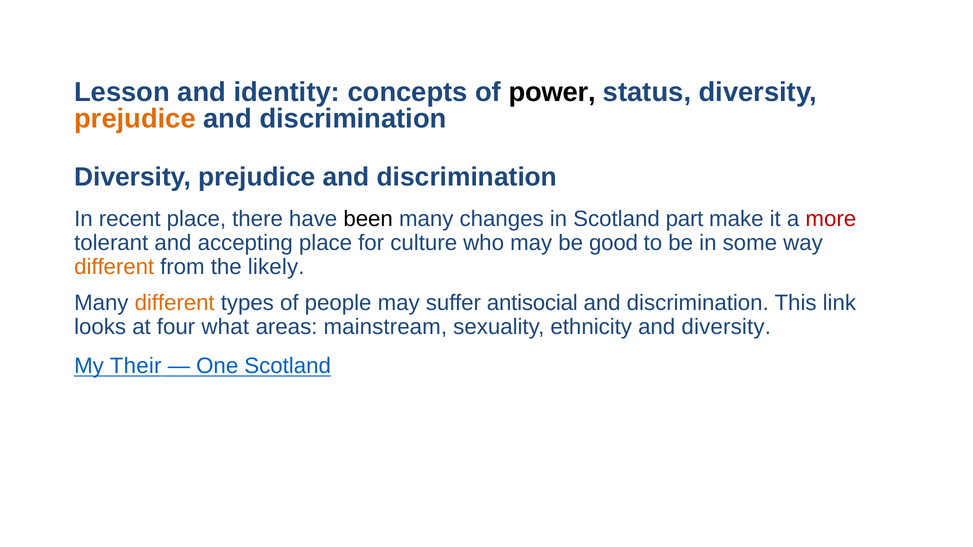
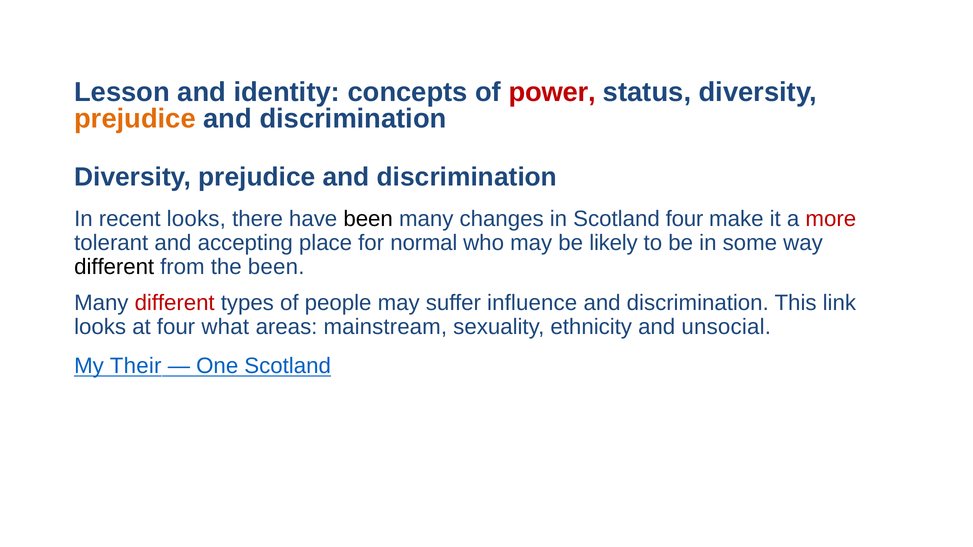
power colour: black -> red
recent place: place -> looks
Scotland part: part -> four
culture: culture -> normal
good: good -> likely
different at (114, 267) colour: orange -> black
the likely: likely -> been
different at (175, 303) colour: orange -> red
antisocial: antisocial -> influence
and diversity: diversity -> unsocial
